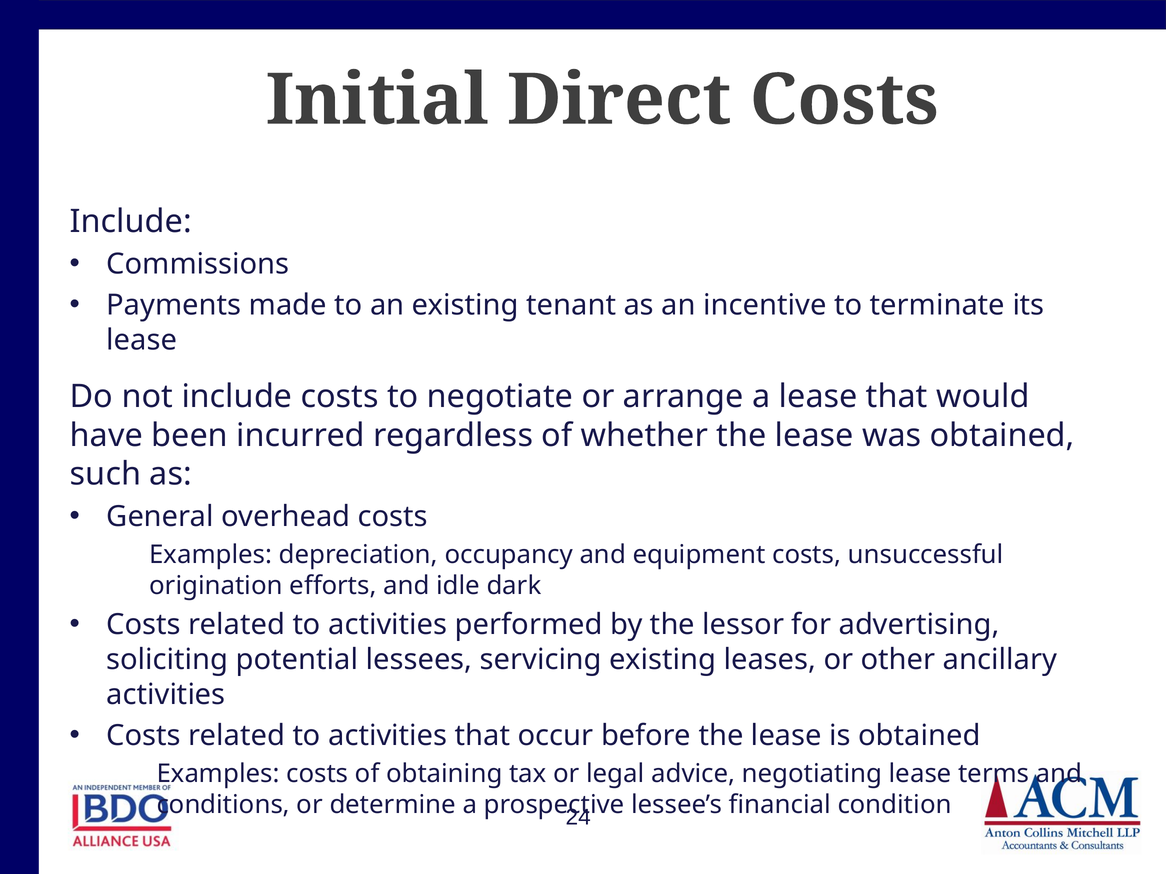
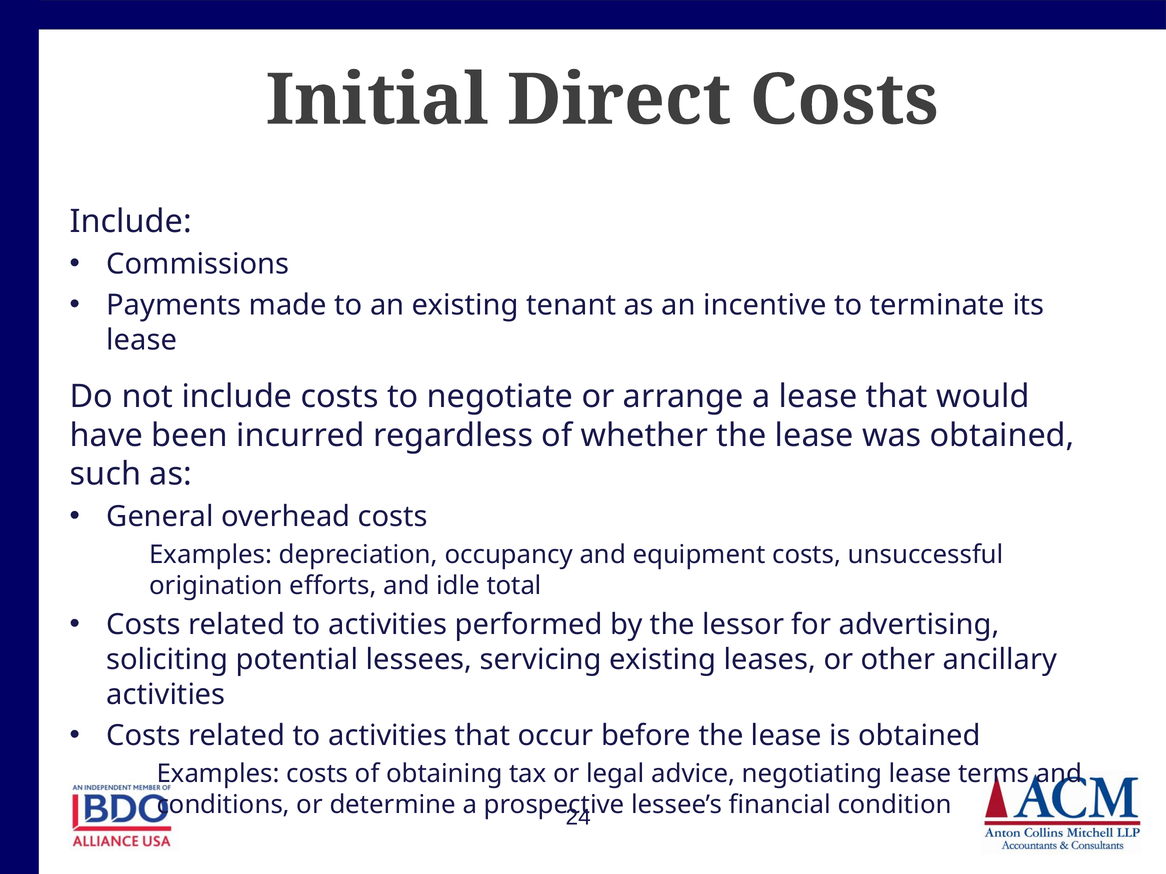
dark: dark -> total
